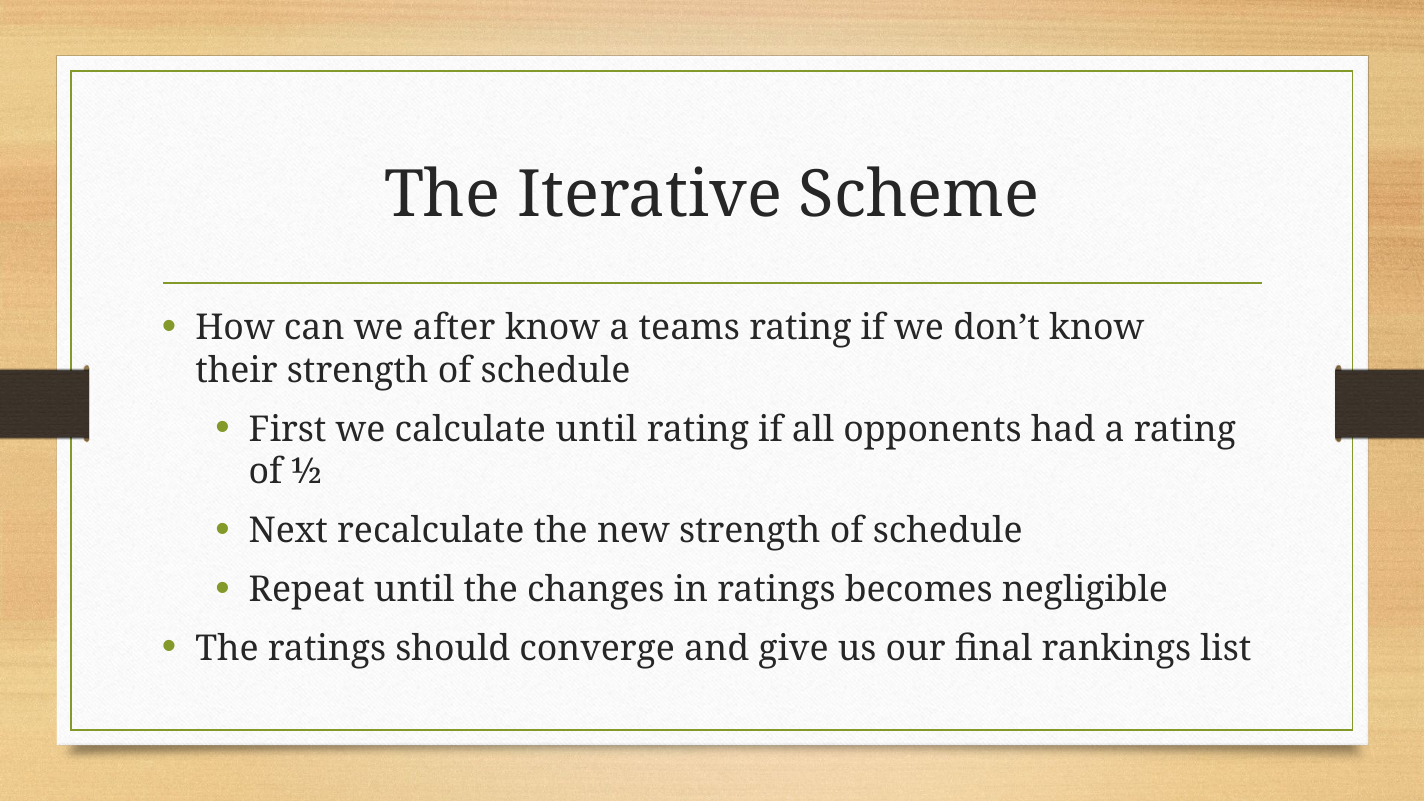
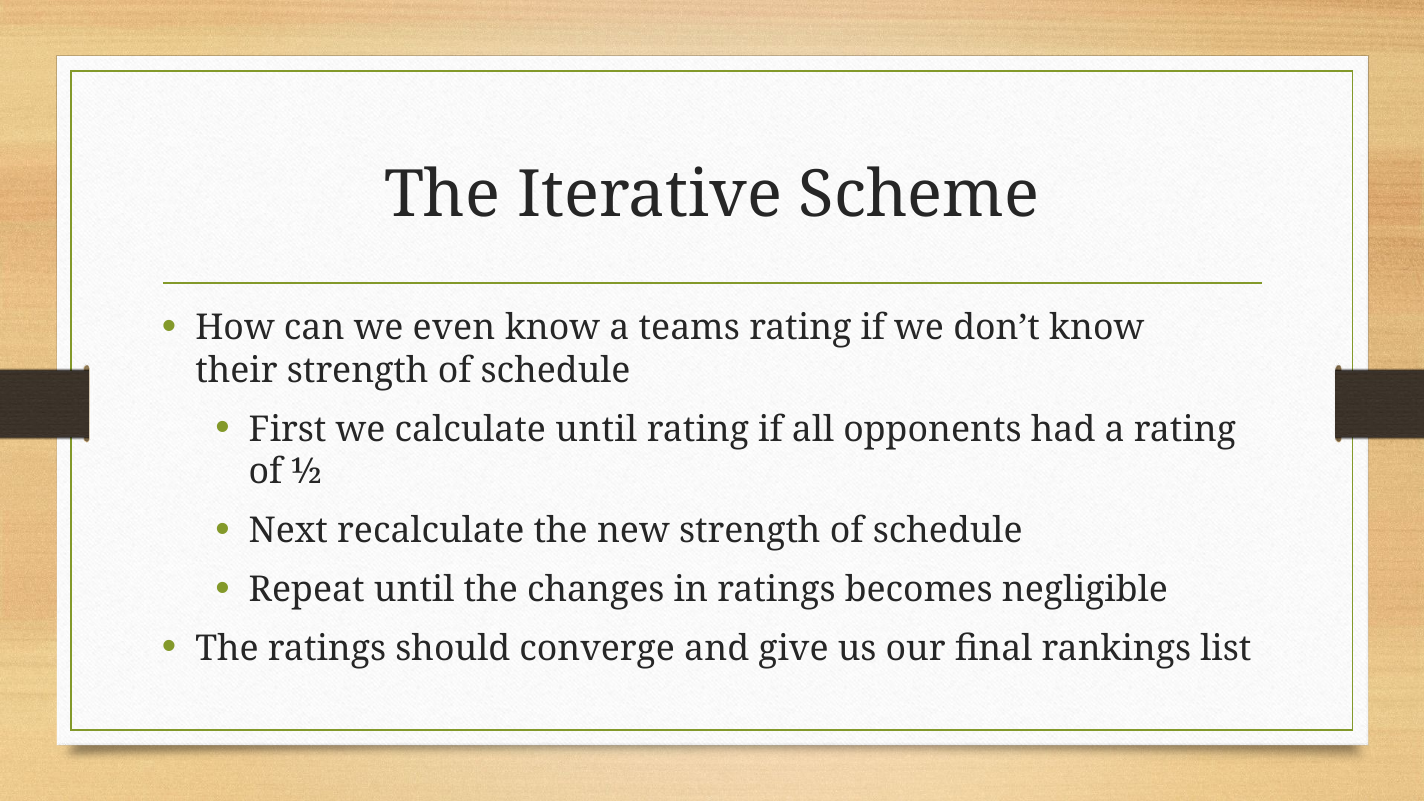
after: after -> even
